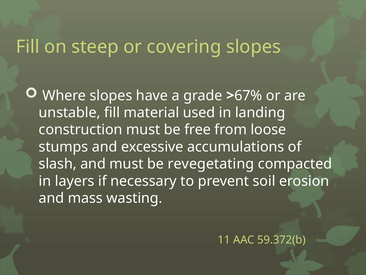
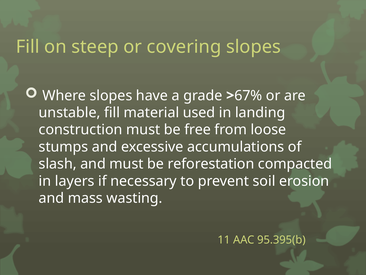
revegetating: revegetating -> reforestation
59.372(b: 59.372(b -> 95.395(b
